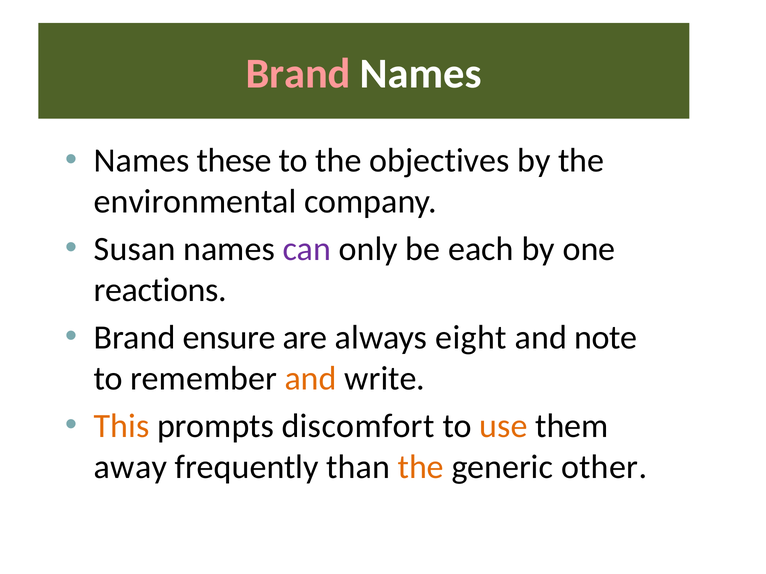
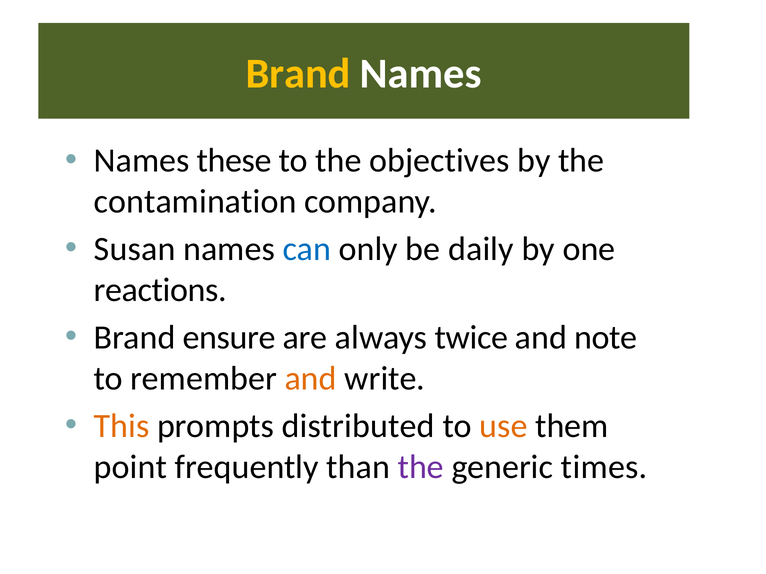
Brand at (298, 74) colour: pink -> yellow
environmental: environmental -> contamination
can colour: purple -> blue
each: each -> daily
eight: eight -> twice
discomfort: discomfort -> distributed
away: away -> point
the at (421, 467) colour: orange -> purple
other: other -> times
